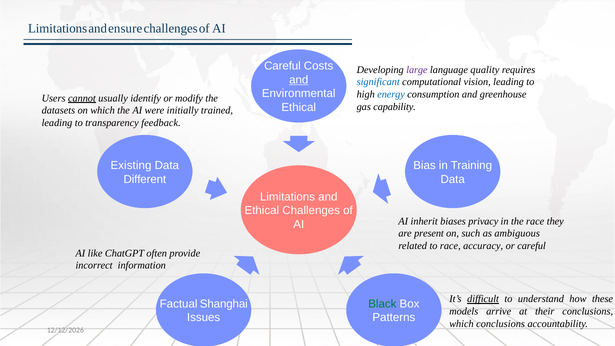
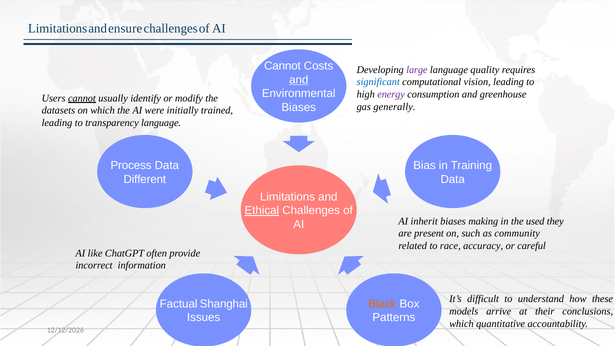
Careful at (282, 66): Careful -> Cannot
energy colour: blue -> purple
capability: capability -> generally
Ethical at (299, 107): Ethical -> Biases
transparency feedback: feedback -> language
Existing: Existing -> Process
Ethical at (262, 211) underline: none -> present
privacy: privacy -> making
the race: race -> used
ambiguous: ambiguous -> community
difficult underline: present -> none
Black colour: green -> orange
which conclusions: conclusions -> quantitative
